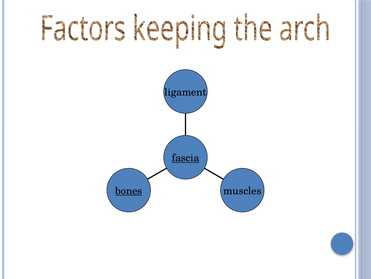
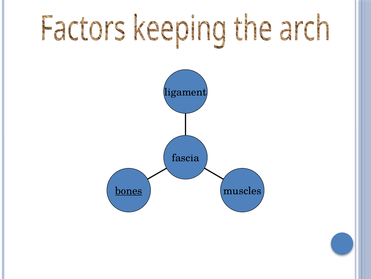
fascia underline: present -> none
